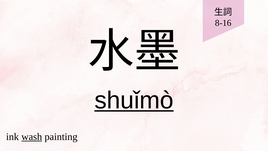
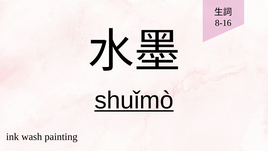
wash underline: present -> none
